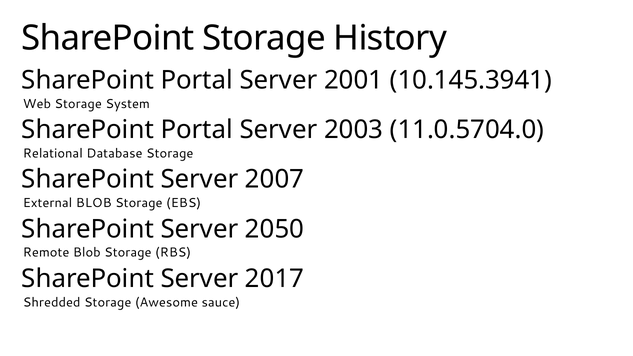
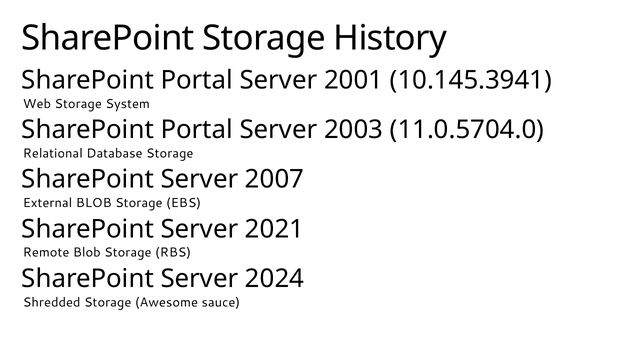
2050: 2050 -> 2021
2017: 2017 -> 2024
